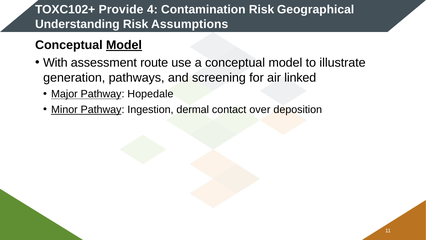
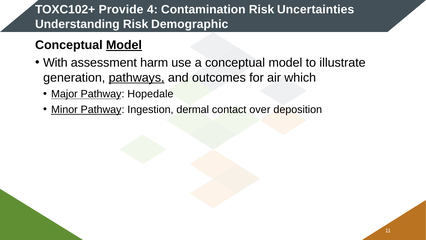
Geographical: Geographical -> Uncertainties
Assumptions: Assumptions -> Demographic
route: route -> harm
pathways underline: none -> present
screening: screening -> outcomes
linked: linked -> which
